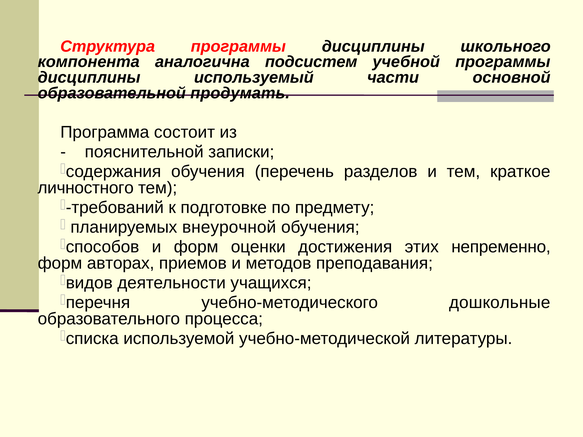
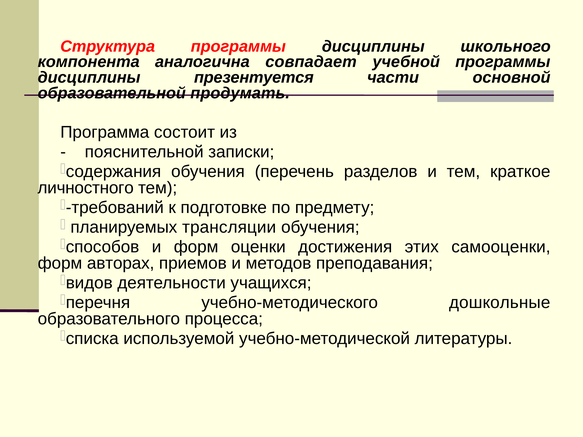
подсистем: подсистем -> совпадает
используемый: используемый -> презентуется
внеурочной: внеурочной -> трансляции
непременно: непременно -> самооценки
